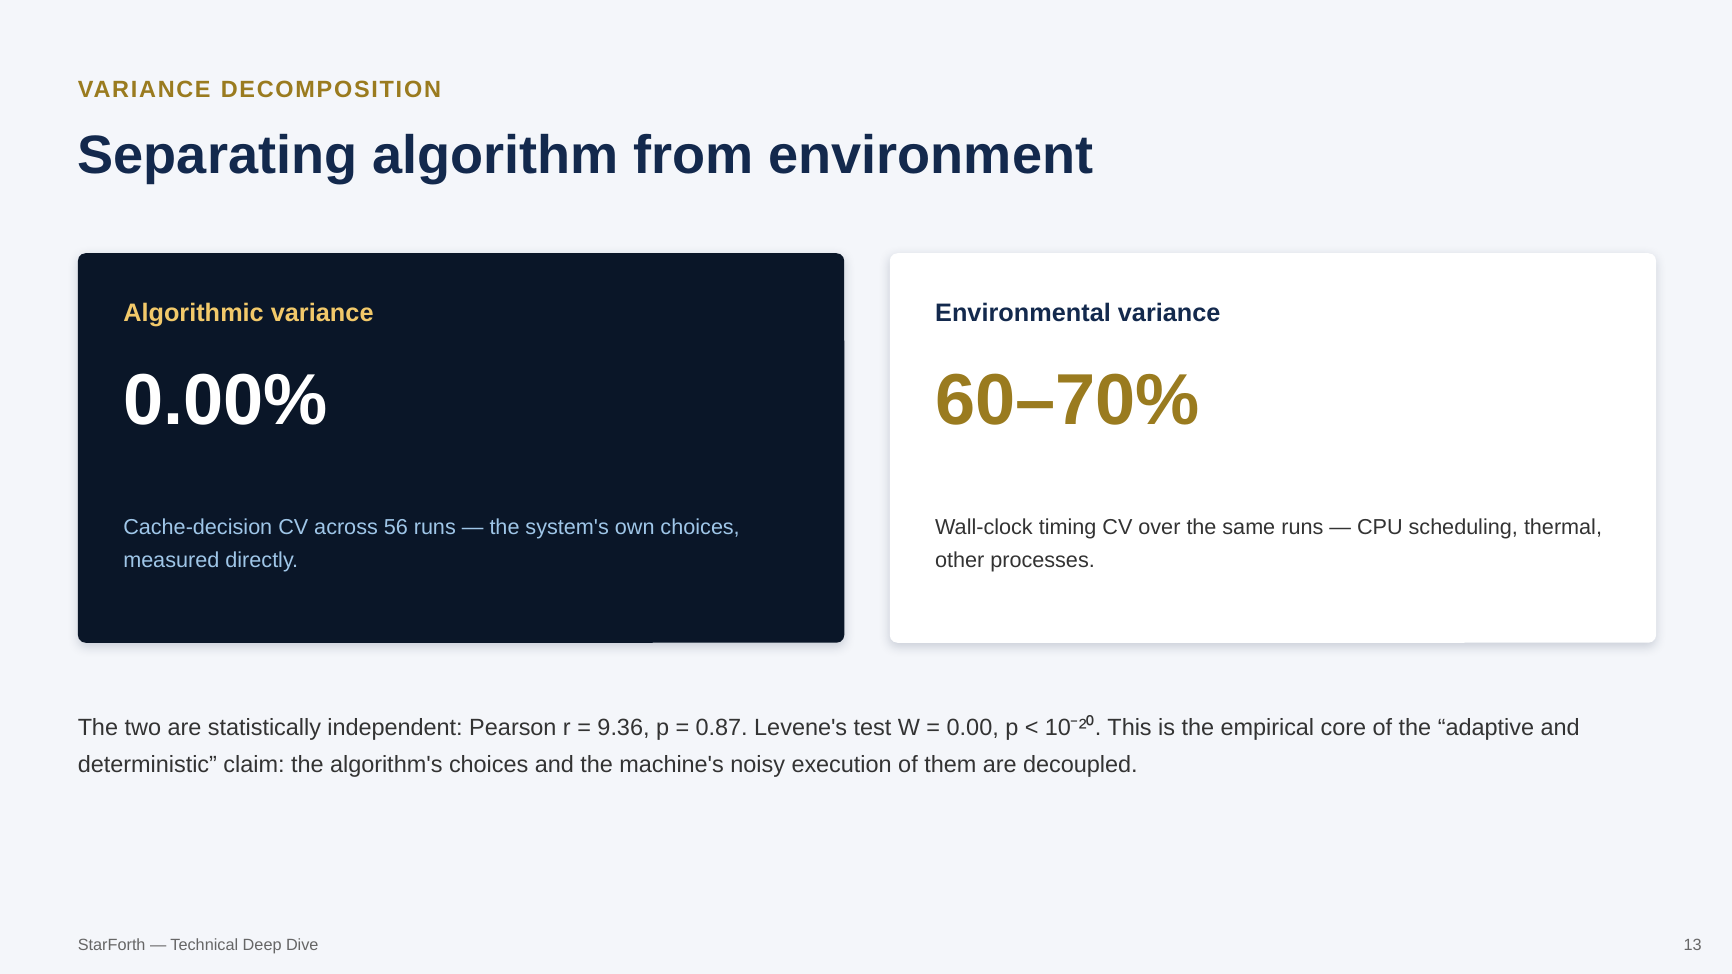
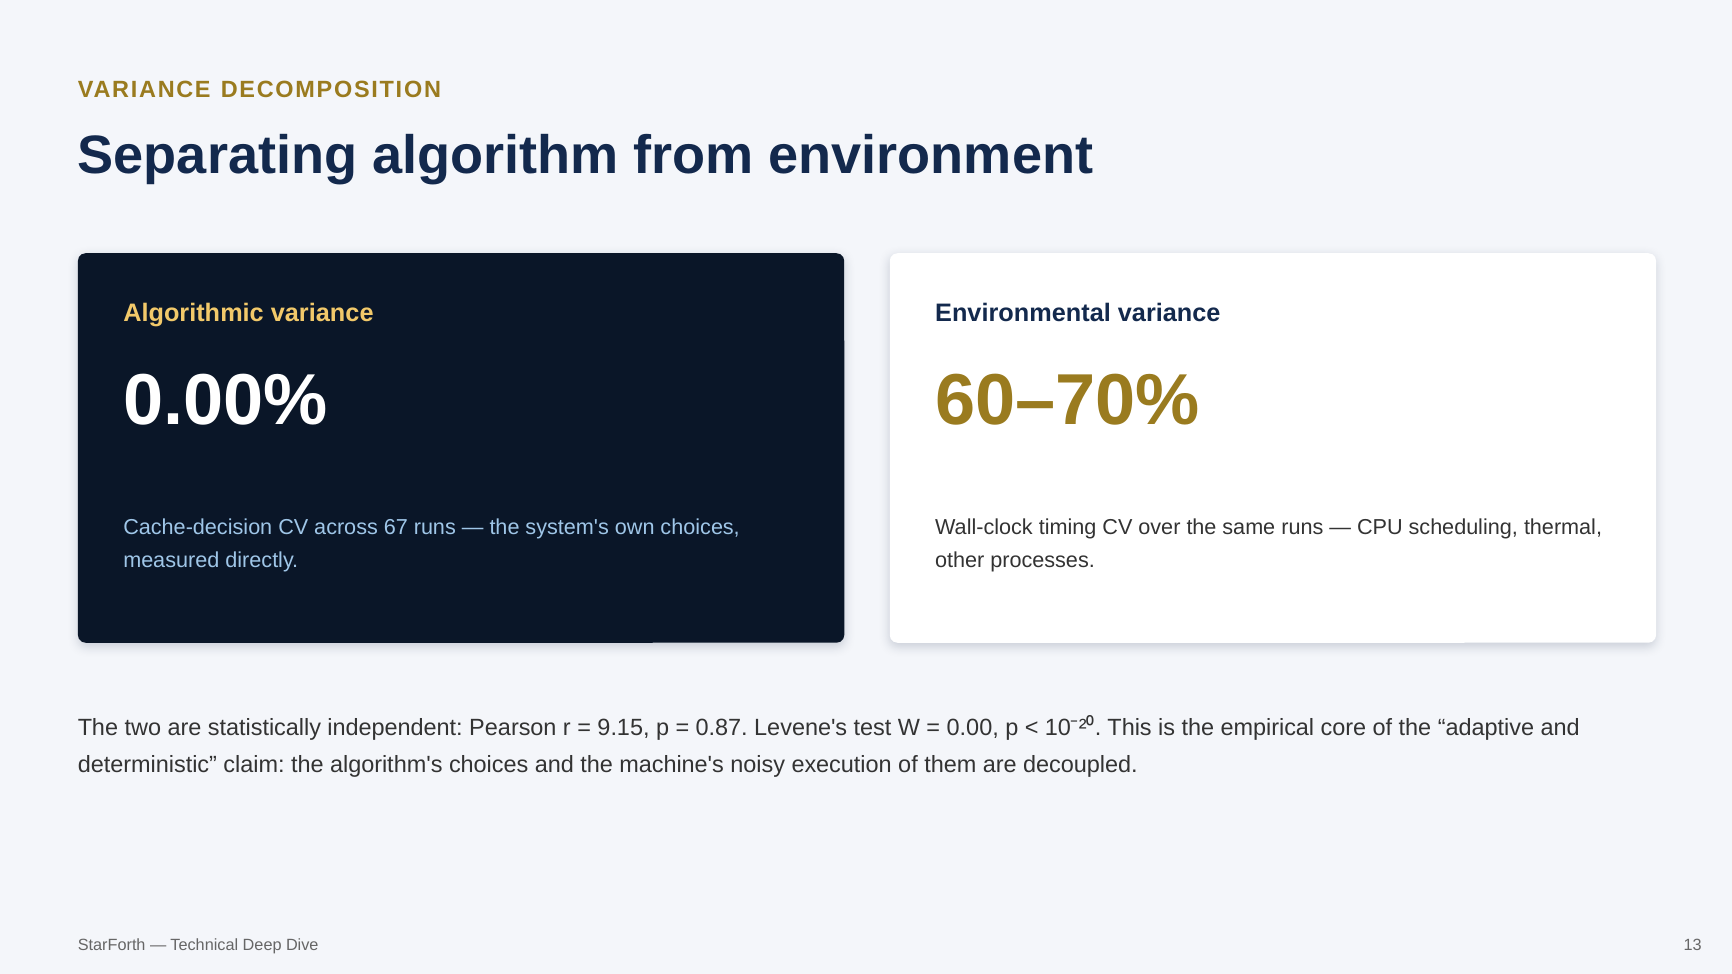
56: 56 -> 67
9.36: 9.36 -> 9.15
